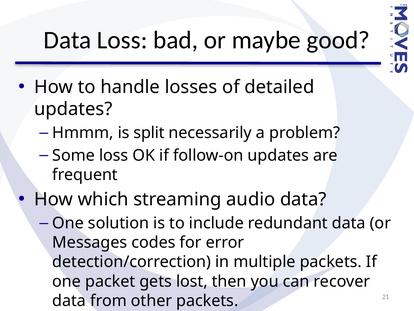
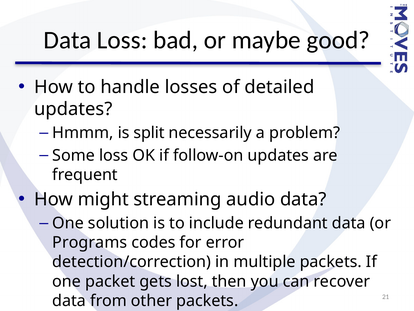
which: which -> might
Messages: Messages -> Programs
